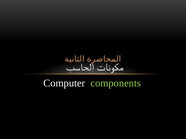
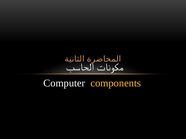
components colour: light green -> yellow
